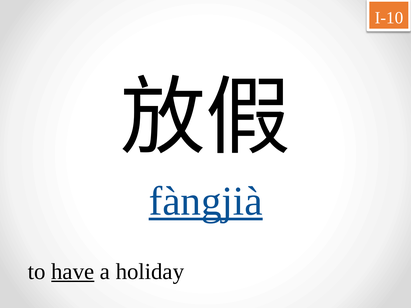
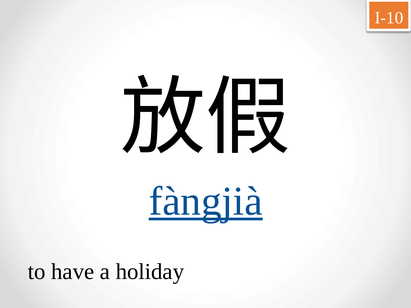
have underline: present -> none
